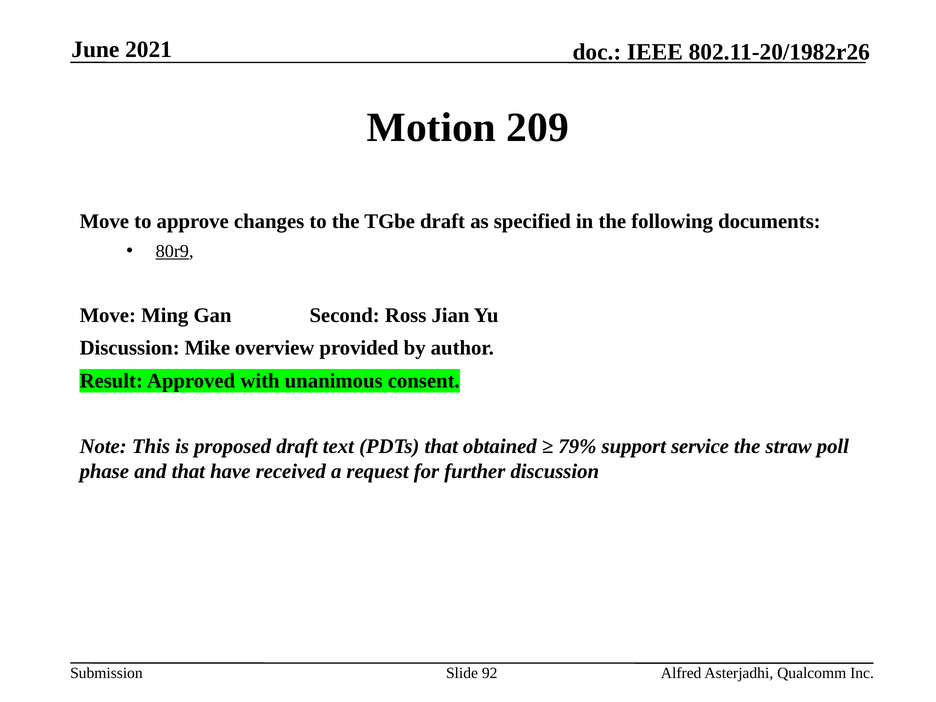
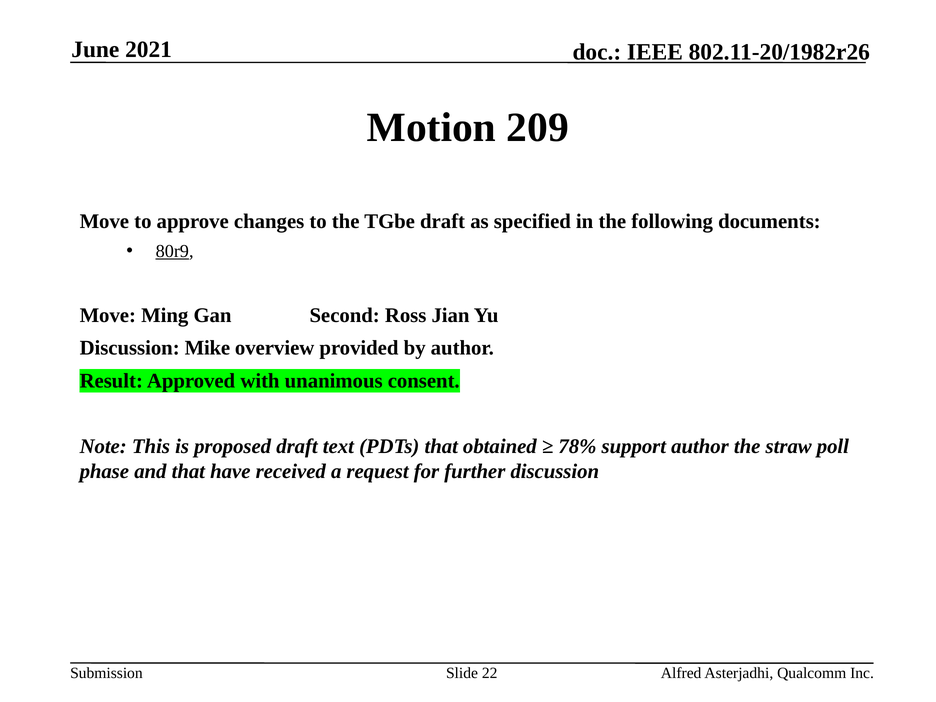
79%: 79% -> 78%
support service: service -> author
92: 92 -> 22
